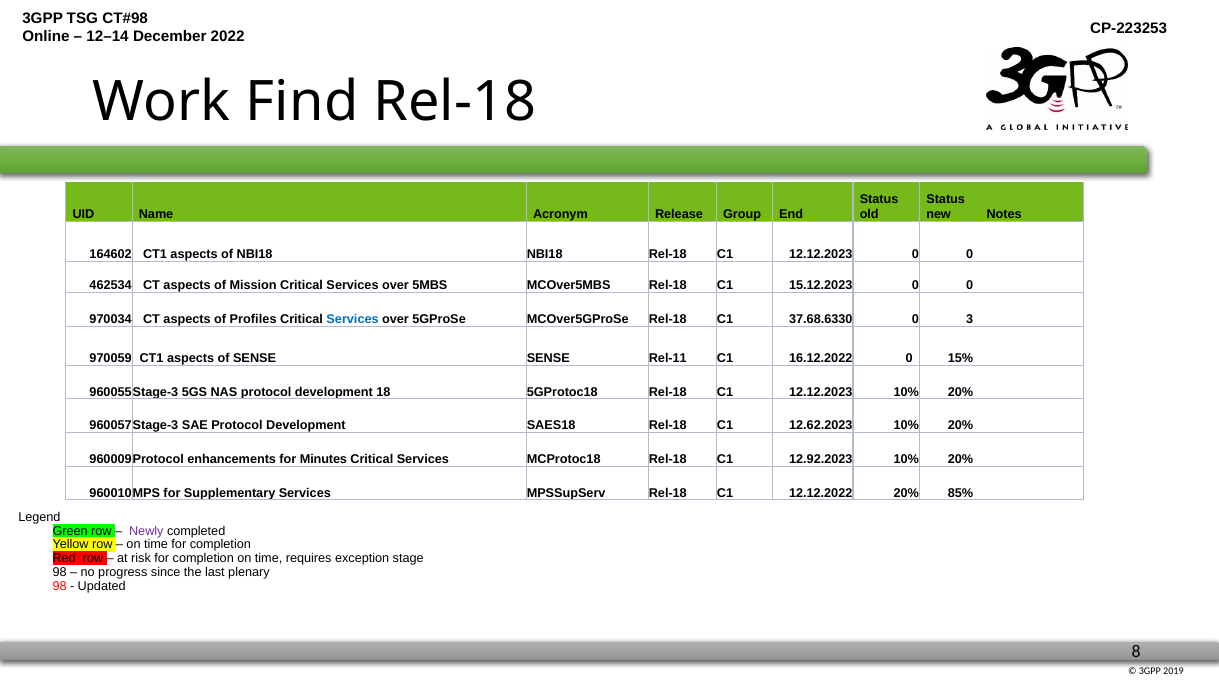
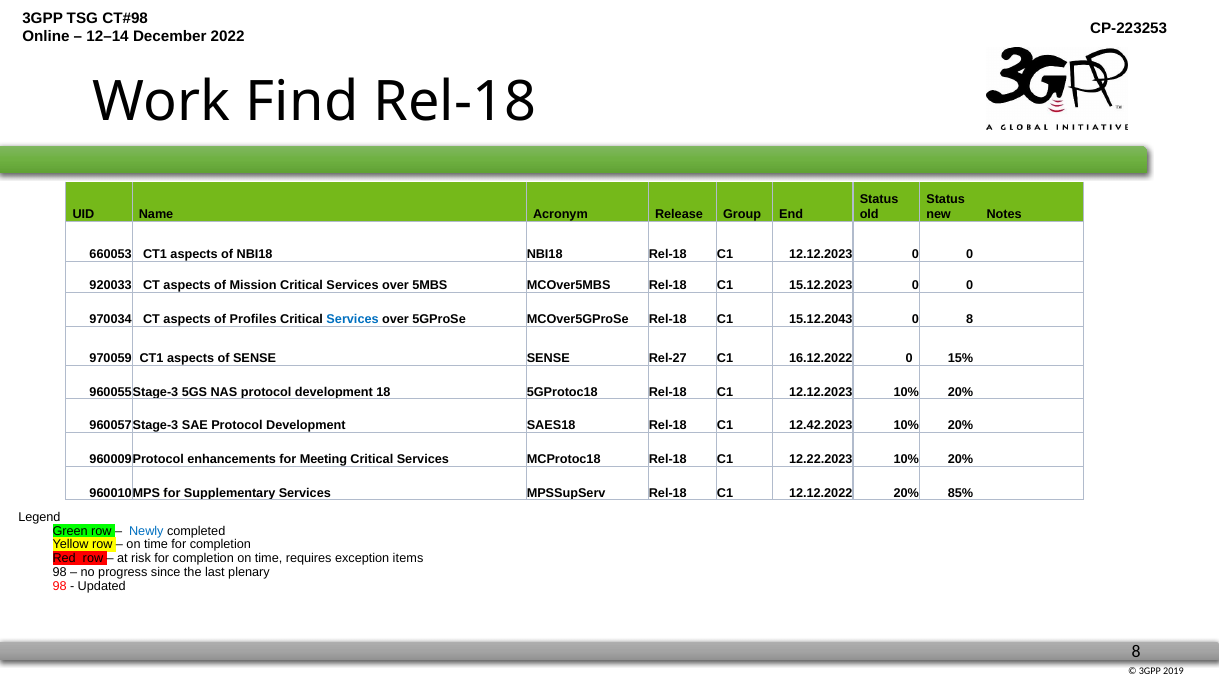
164602: 164602 -> 660053
462534: 462534 -> 920033
37.68.6330: 37.68.6330 -> 15.12.2043
0 3: 3 -> 8
Rel-11: Rel-11 -> Rel-27
12.62.2023: 12.62.2023 -> 12.42.2023
Minutes: Minutes -> Meeting
12.92.2023: 12.92.2023 -> 12.22.2023
Newly colour: purple -> blue
stage: stage -> items
